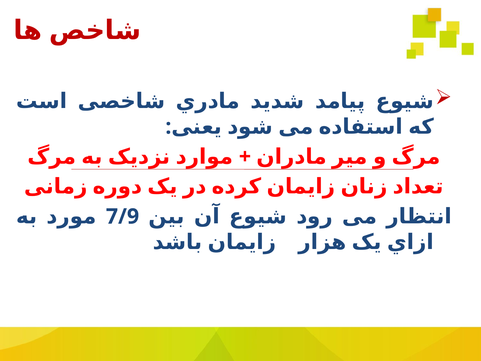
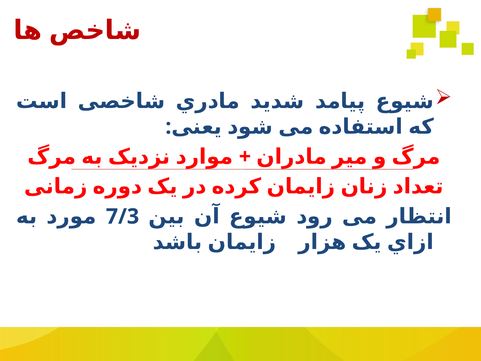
7/9: 7/9 -> 7/3
